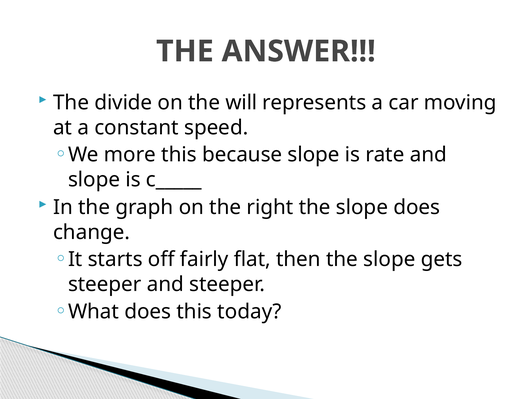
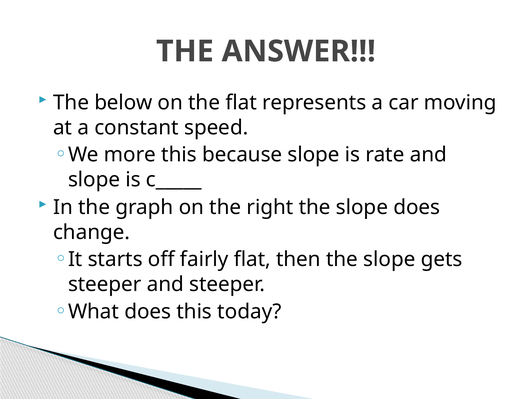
divide: divide -> below
the will: will -> flat
